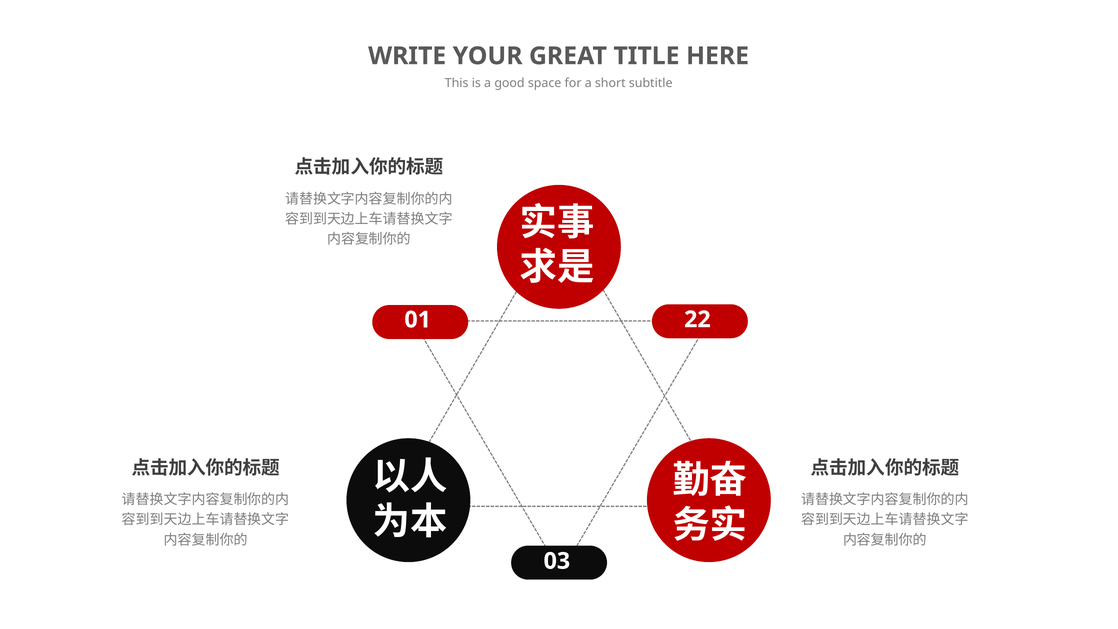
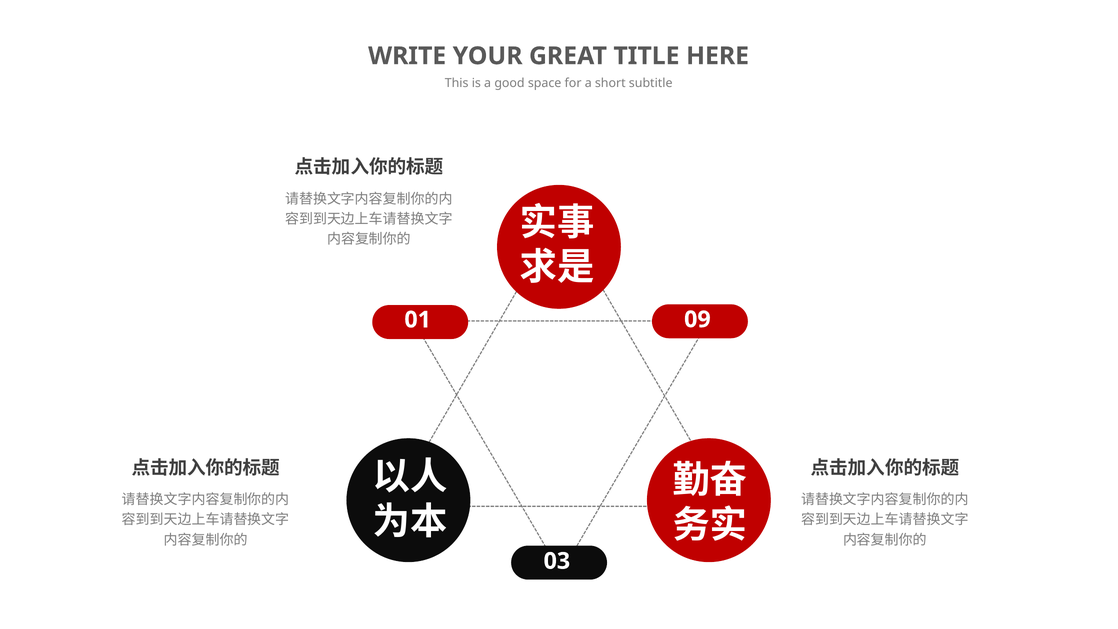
22: 22 -> 09
